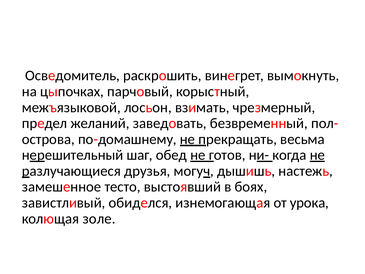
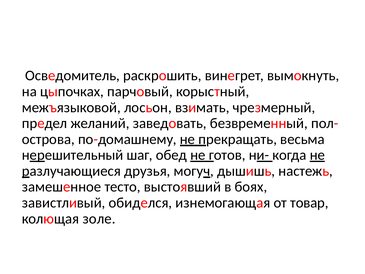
урока: урока -> товар
